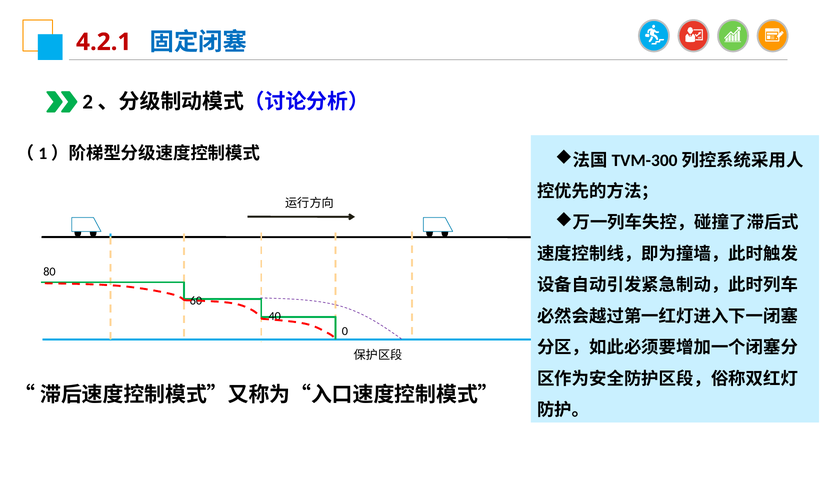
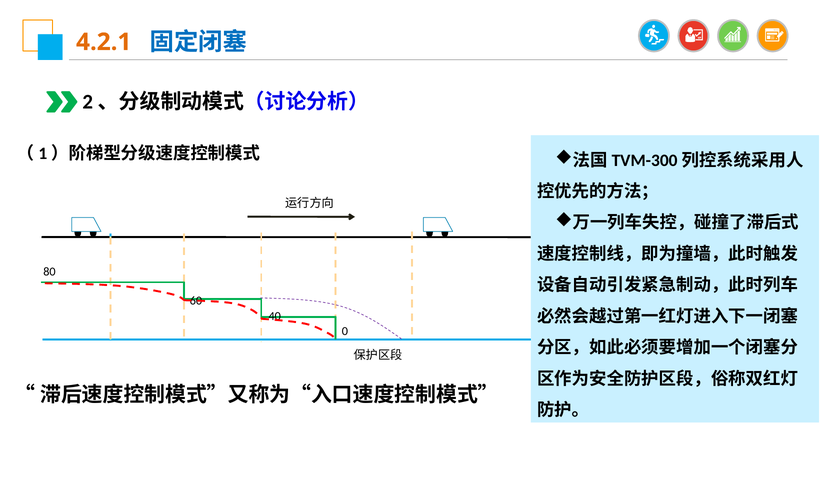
4.2.1 colour: red -> orange
